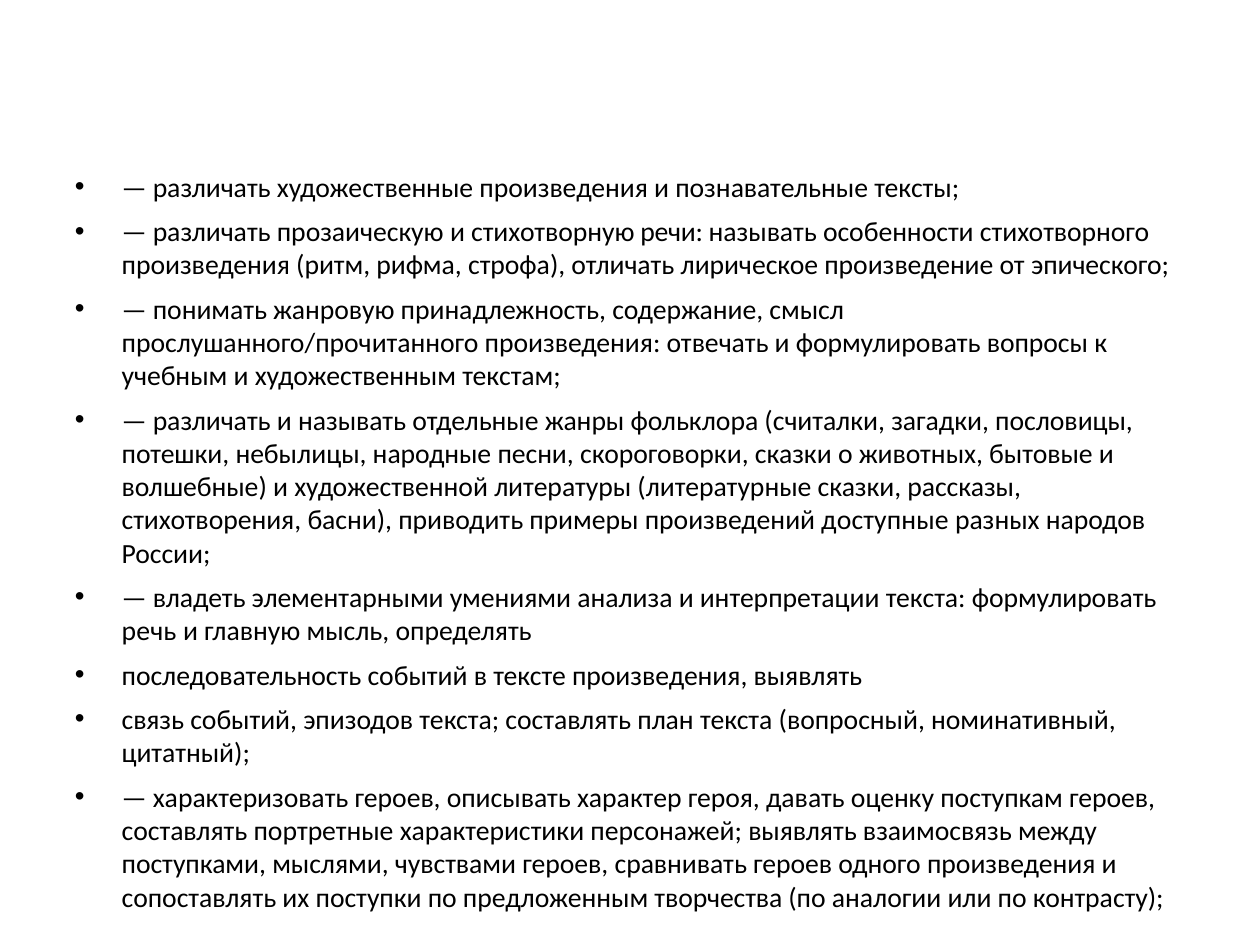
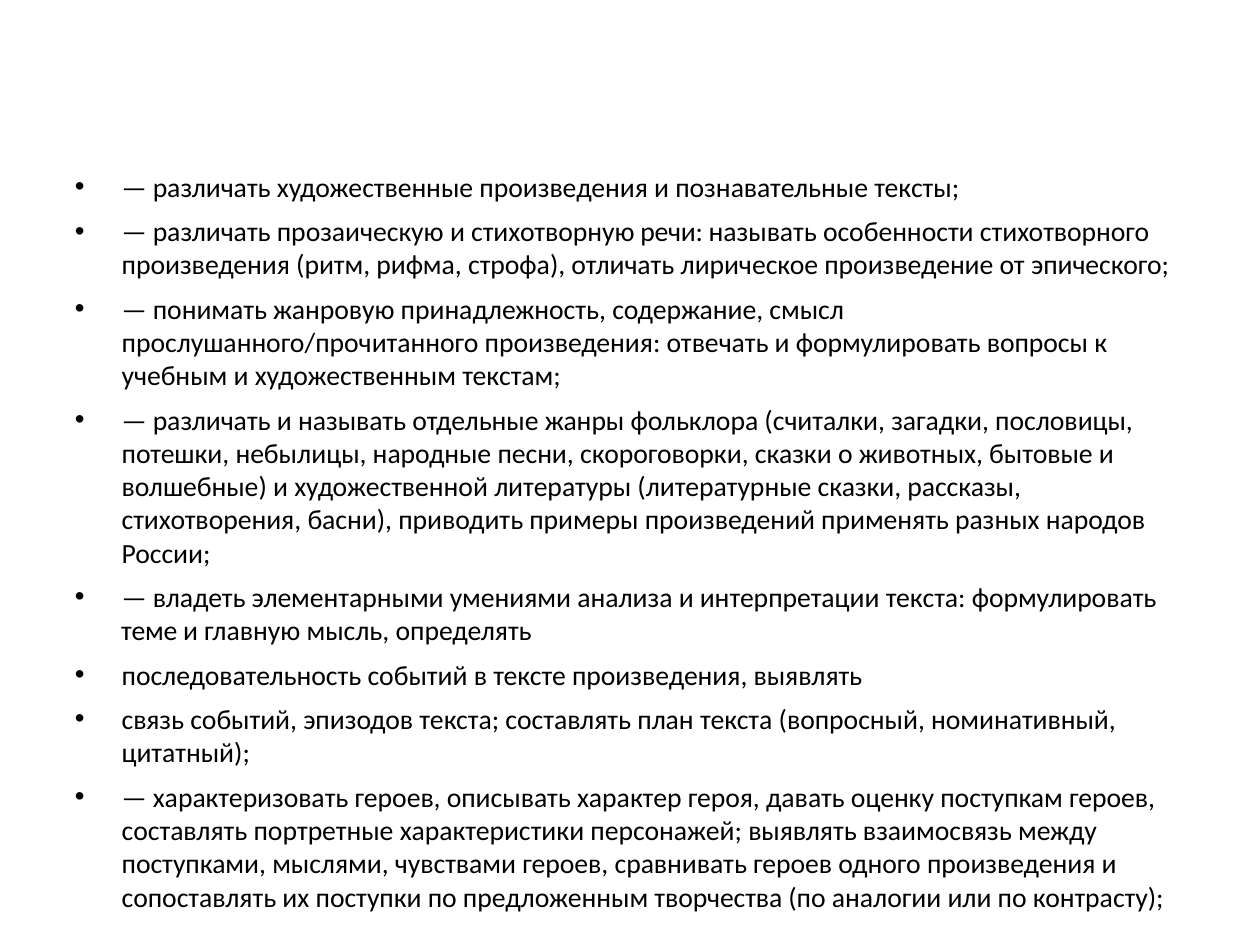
доступные: доступные -> применять
речь: речь -> теме
